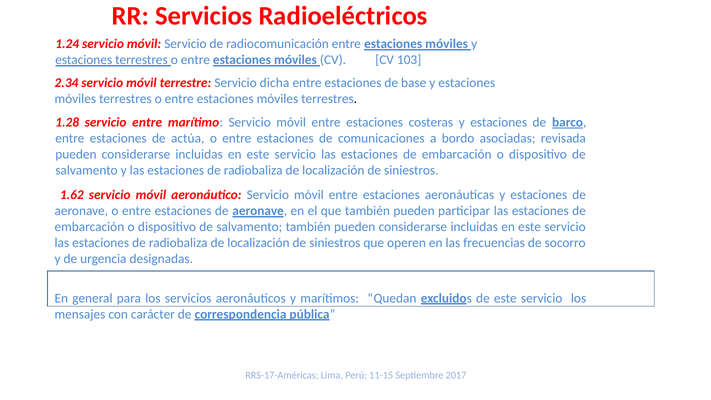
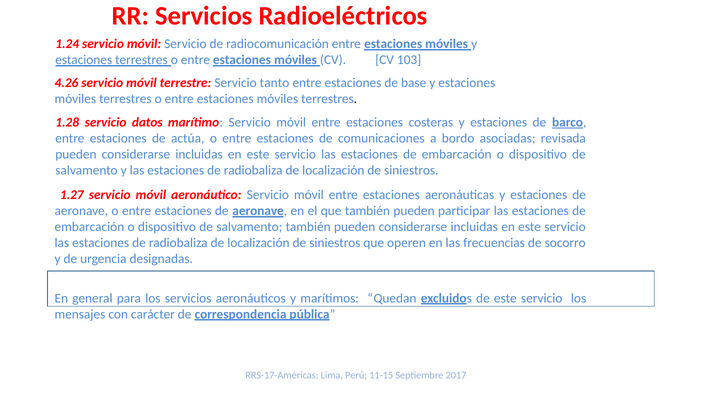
2.34: 2.34 -> 4.26
dicha: dicha -> tanto
servicio entre: entre -> datos
1.62: 1.62 -> 1.27
